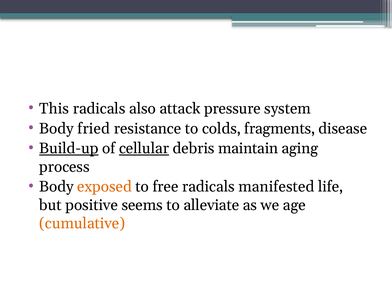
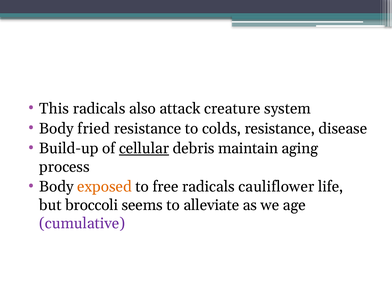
pressure: pressure -> creature
colds fragments: fragments -> resistance
Build-up underline: present -> none
manifested: manifested -> cauliflower
positive: positive -> broccoli
cumulative colour: orange -> purple
